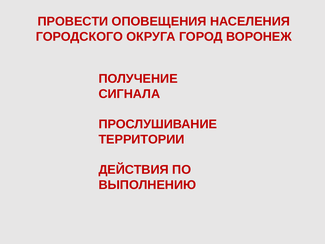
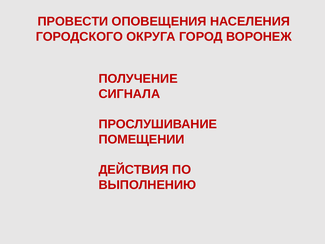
ТЕРРИТОРИИ: ТЕРРИТОРИИ -> ПОМЕЩЕНИИ
